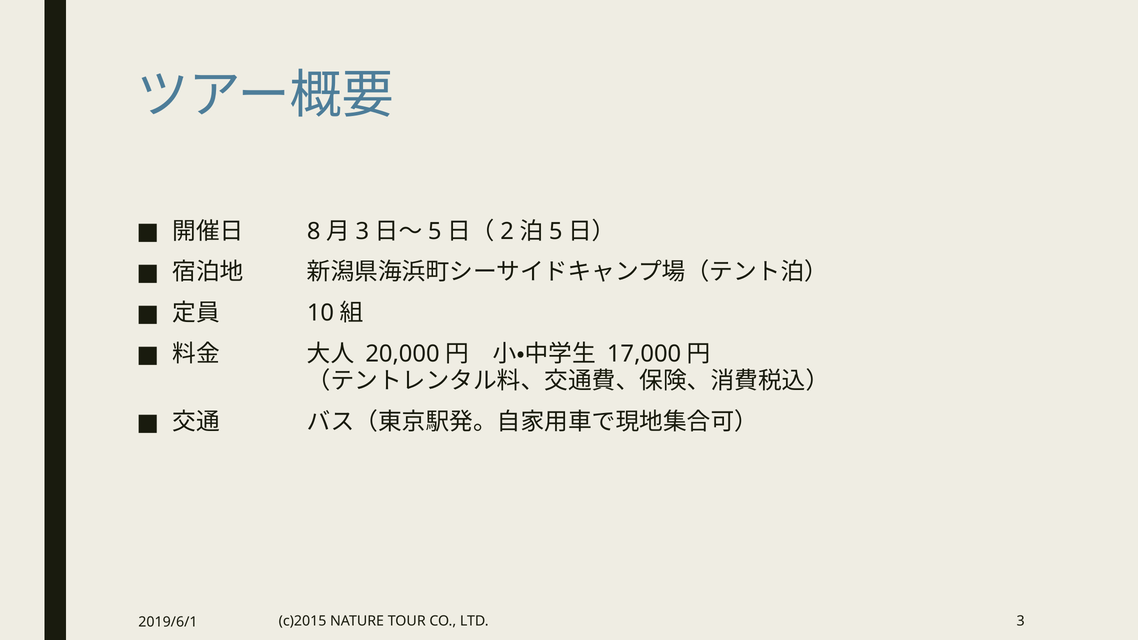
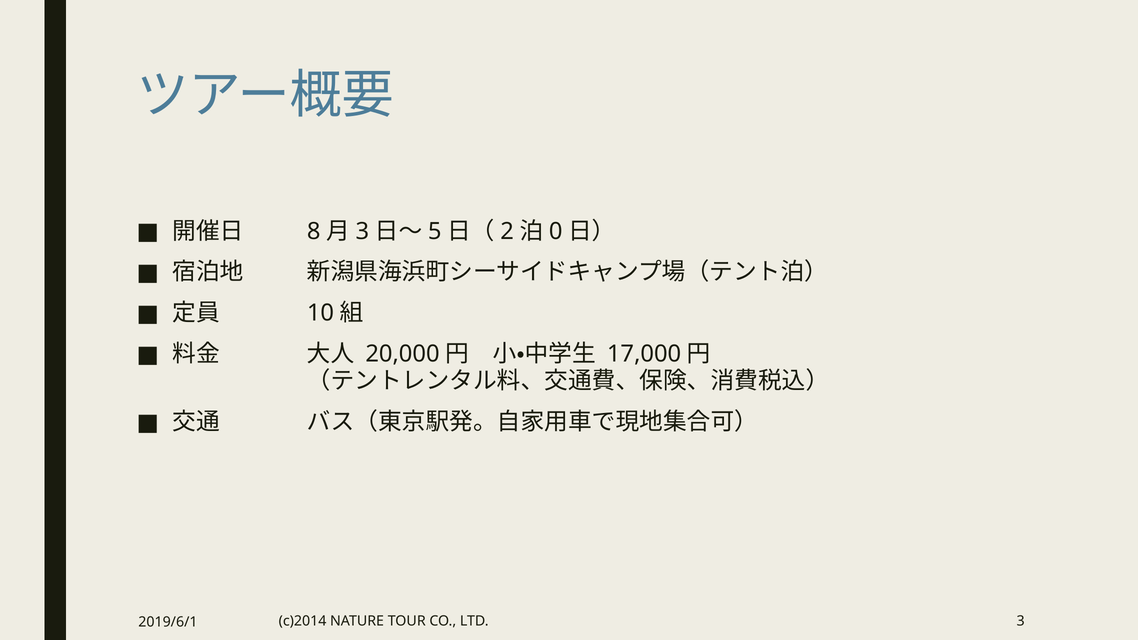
5 at (556, 231): 5 -> 0
c)2015: c)2015 -> c)2014
